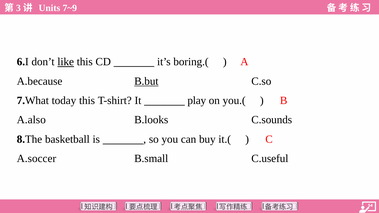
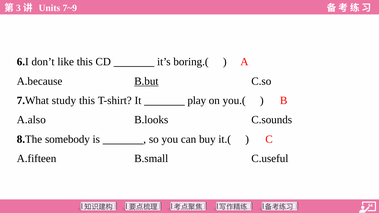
like underline: present -> none
today: today -> study
basketball: basketball -> somebody
A.soccer: A.soccer -> A.fifteen
